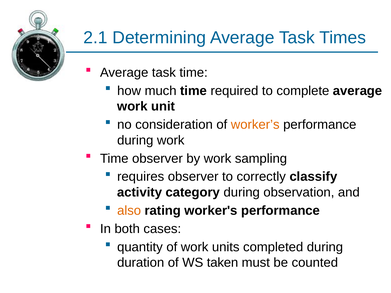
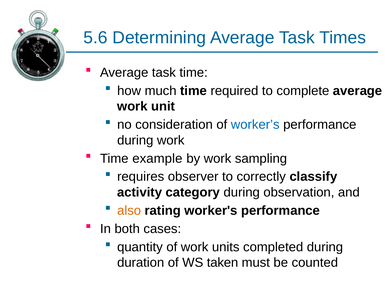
2.1: 2.1 -> 5.6
worker’s colour: orange -> blue
Time observer: observer -> example
